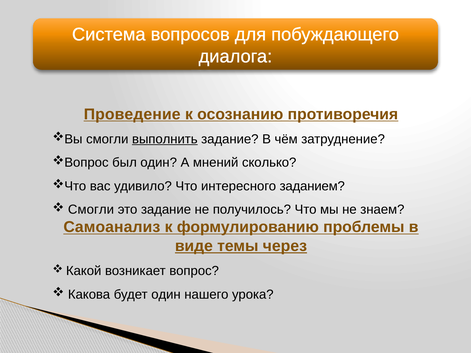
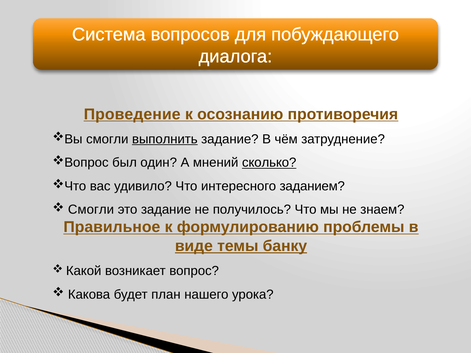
сколько underline: none -> present
Самоанализ: Самоанализ -> Правильное
через: через -> банку
будет один: один -> план
